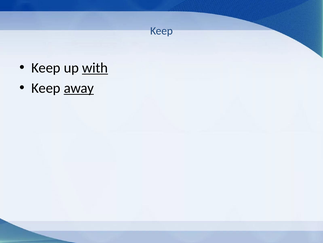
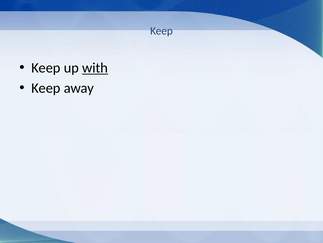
away underline: present -> none
